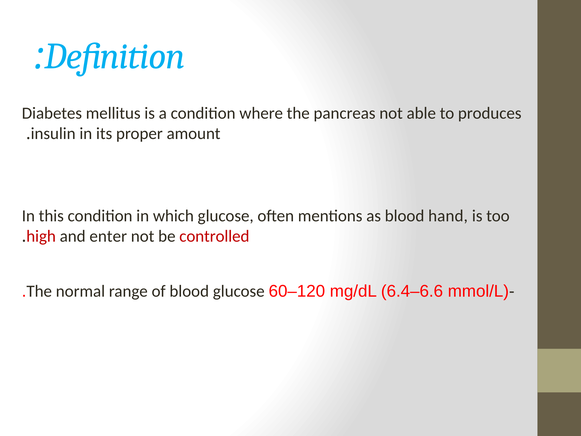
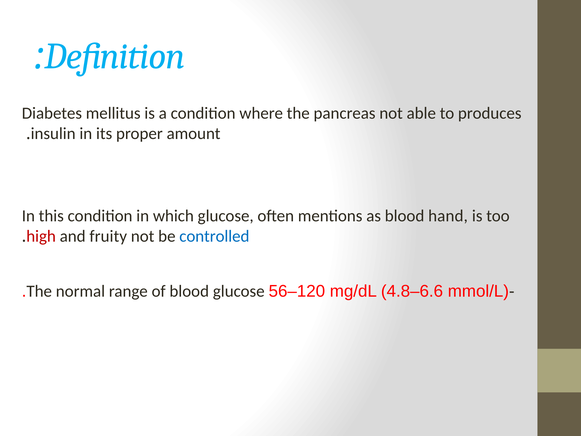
enter: enter -> fruity
controlled colour: red -> blue
60–120: 60–120 -> 56–120
6.4–6.6: 6.4–6.6 -> 4.8–6.6
